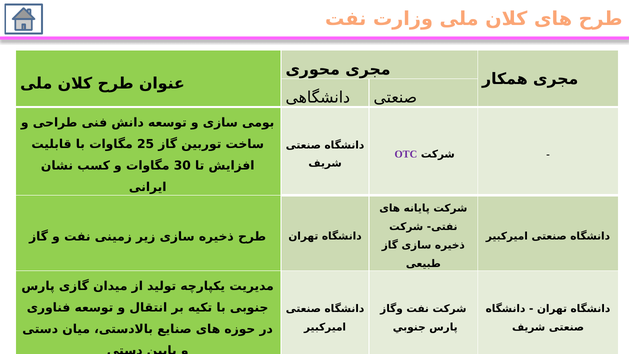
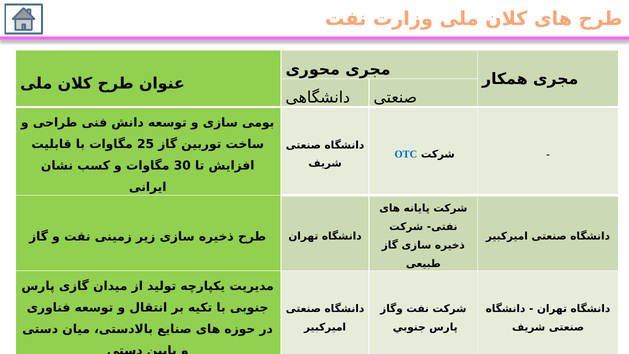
OTC colour: purple -> blue
